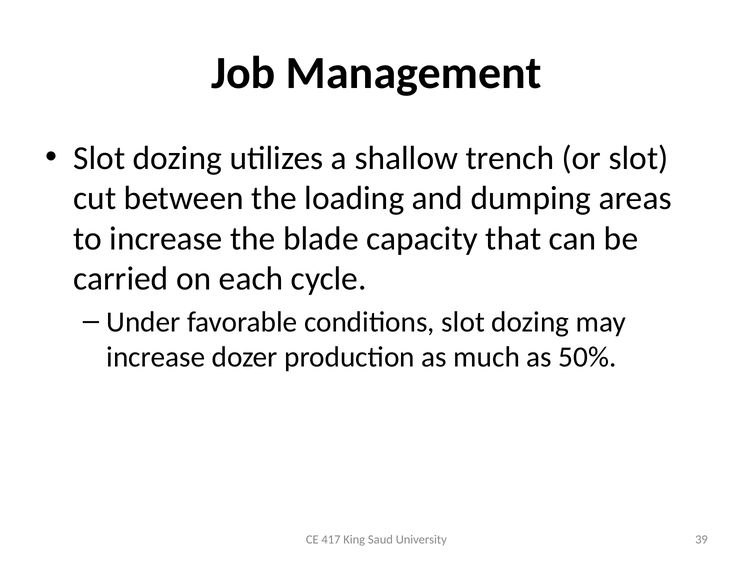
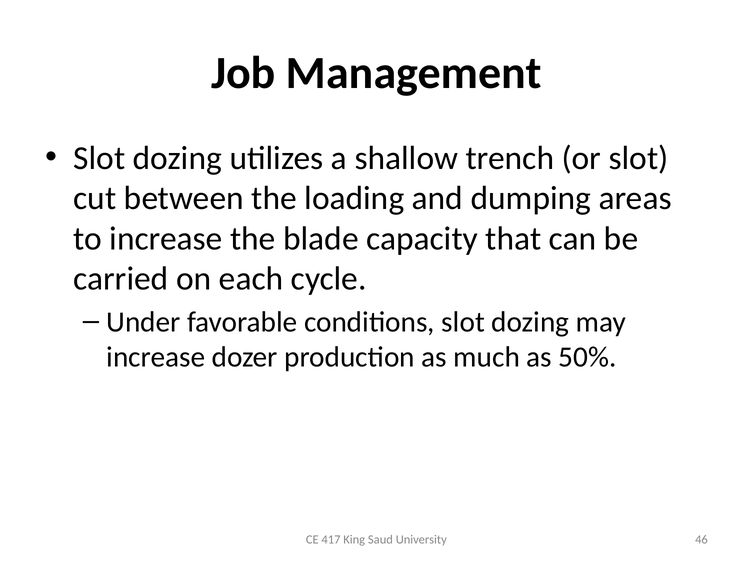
39: 39 -> 46
